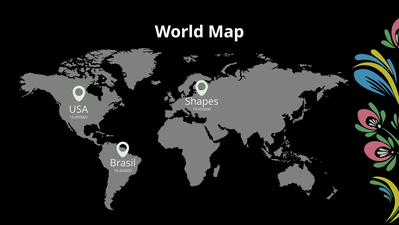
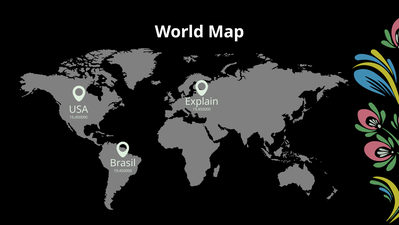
Shapes: Shapes -> Explain
